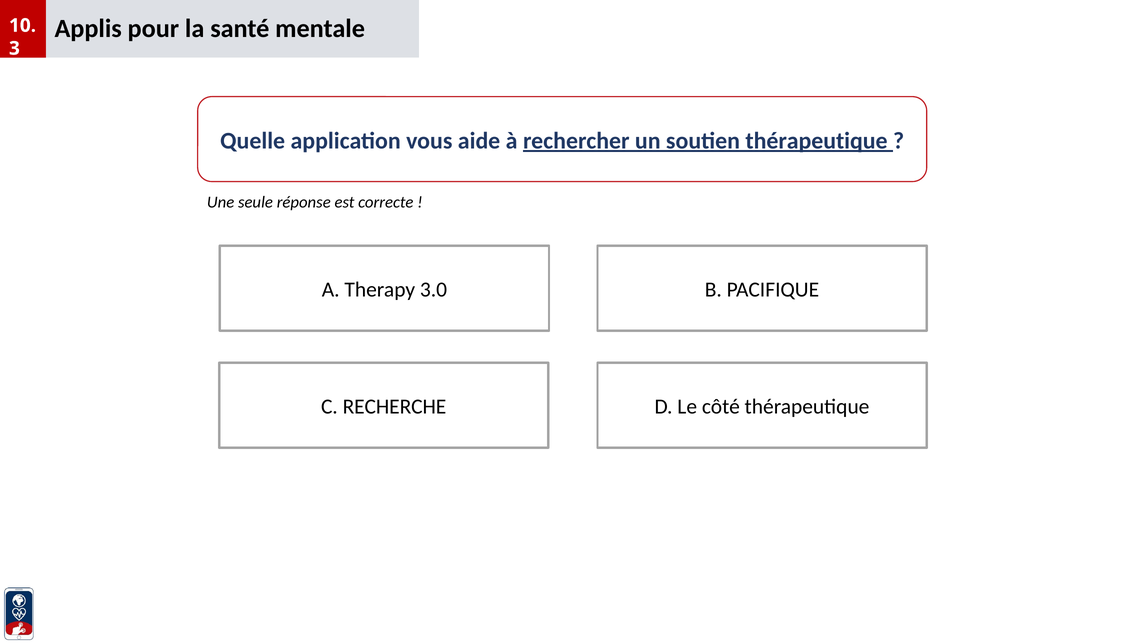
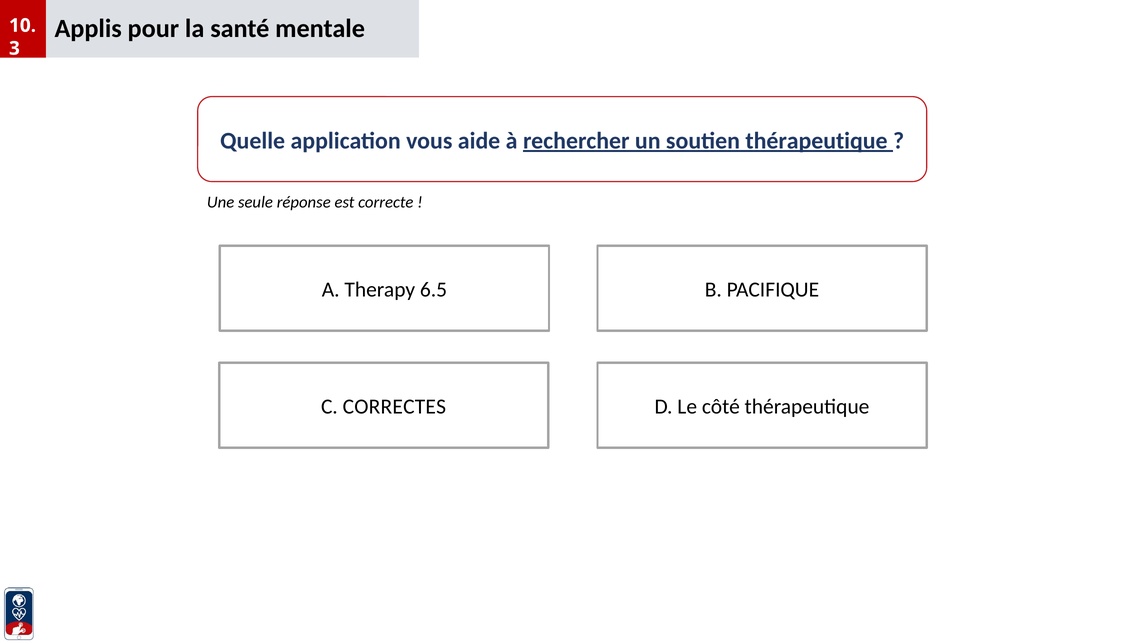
3.0: 3.0 -> 6.5
RECHERCHE: RECHERCHE -> CORRECTES
